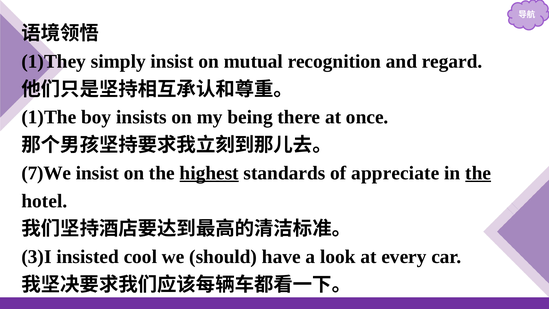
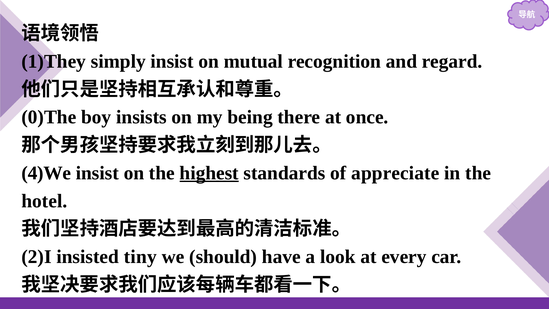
1)The: 1)The -> 0)The
7)We: 7)We -> 4)We
the at (478, 173) underline: present -> none
3)I: 3)I -> 2)I
cool: cool -> tiny
